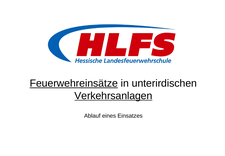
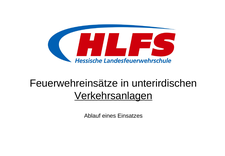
Feuerwehreinsätze underline: present -> none
